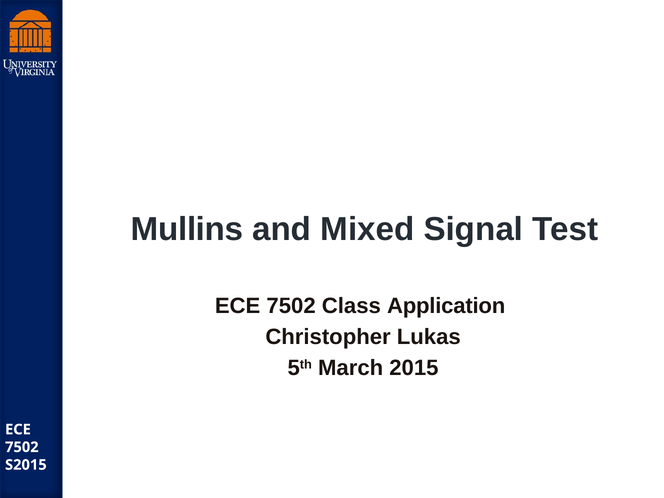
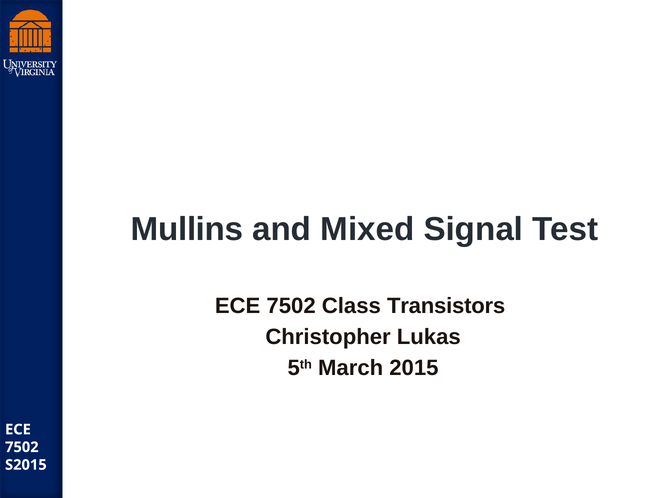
Application: Application -> Transistors
